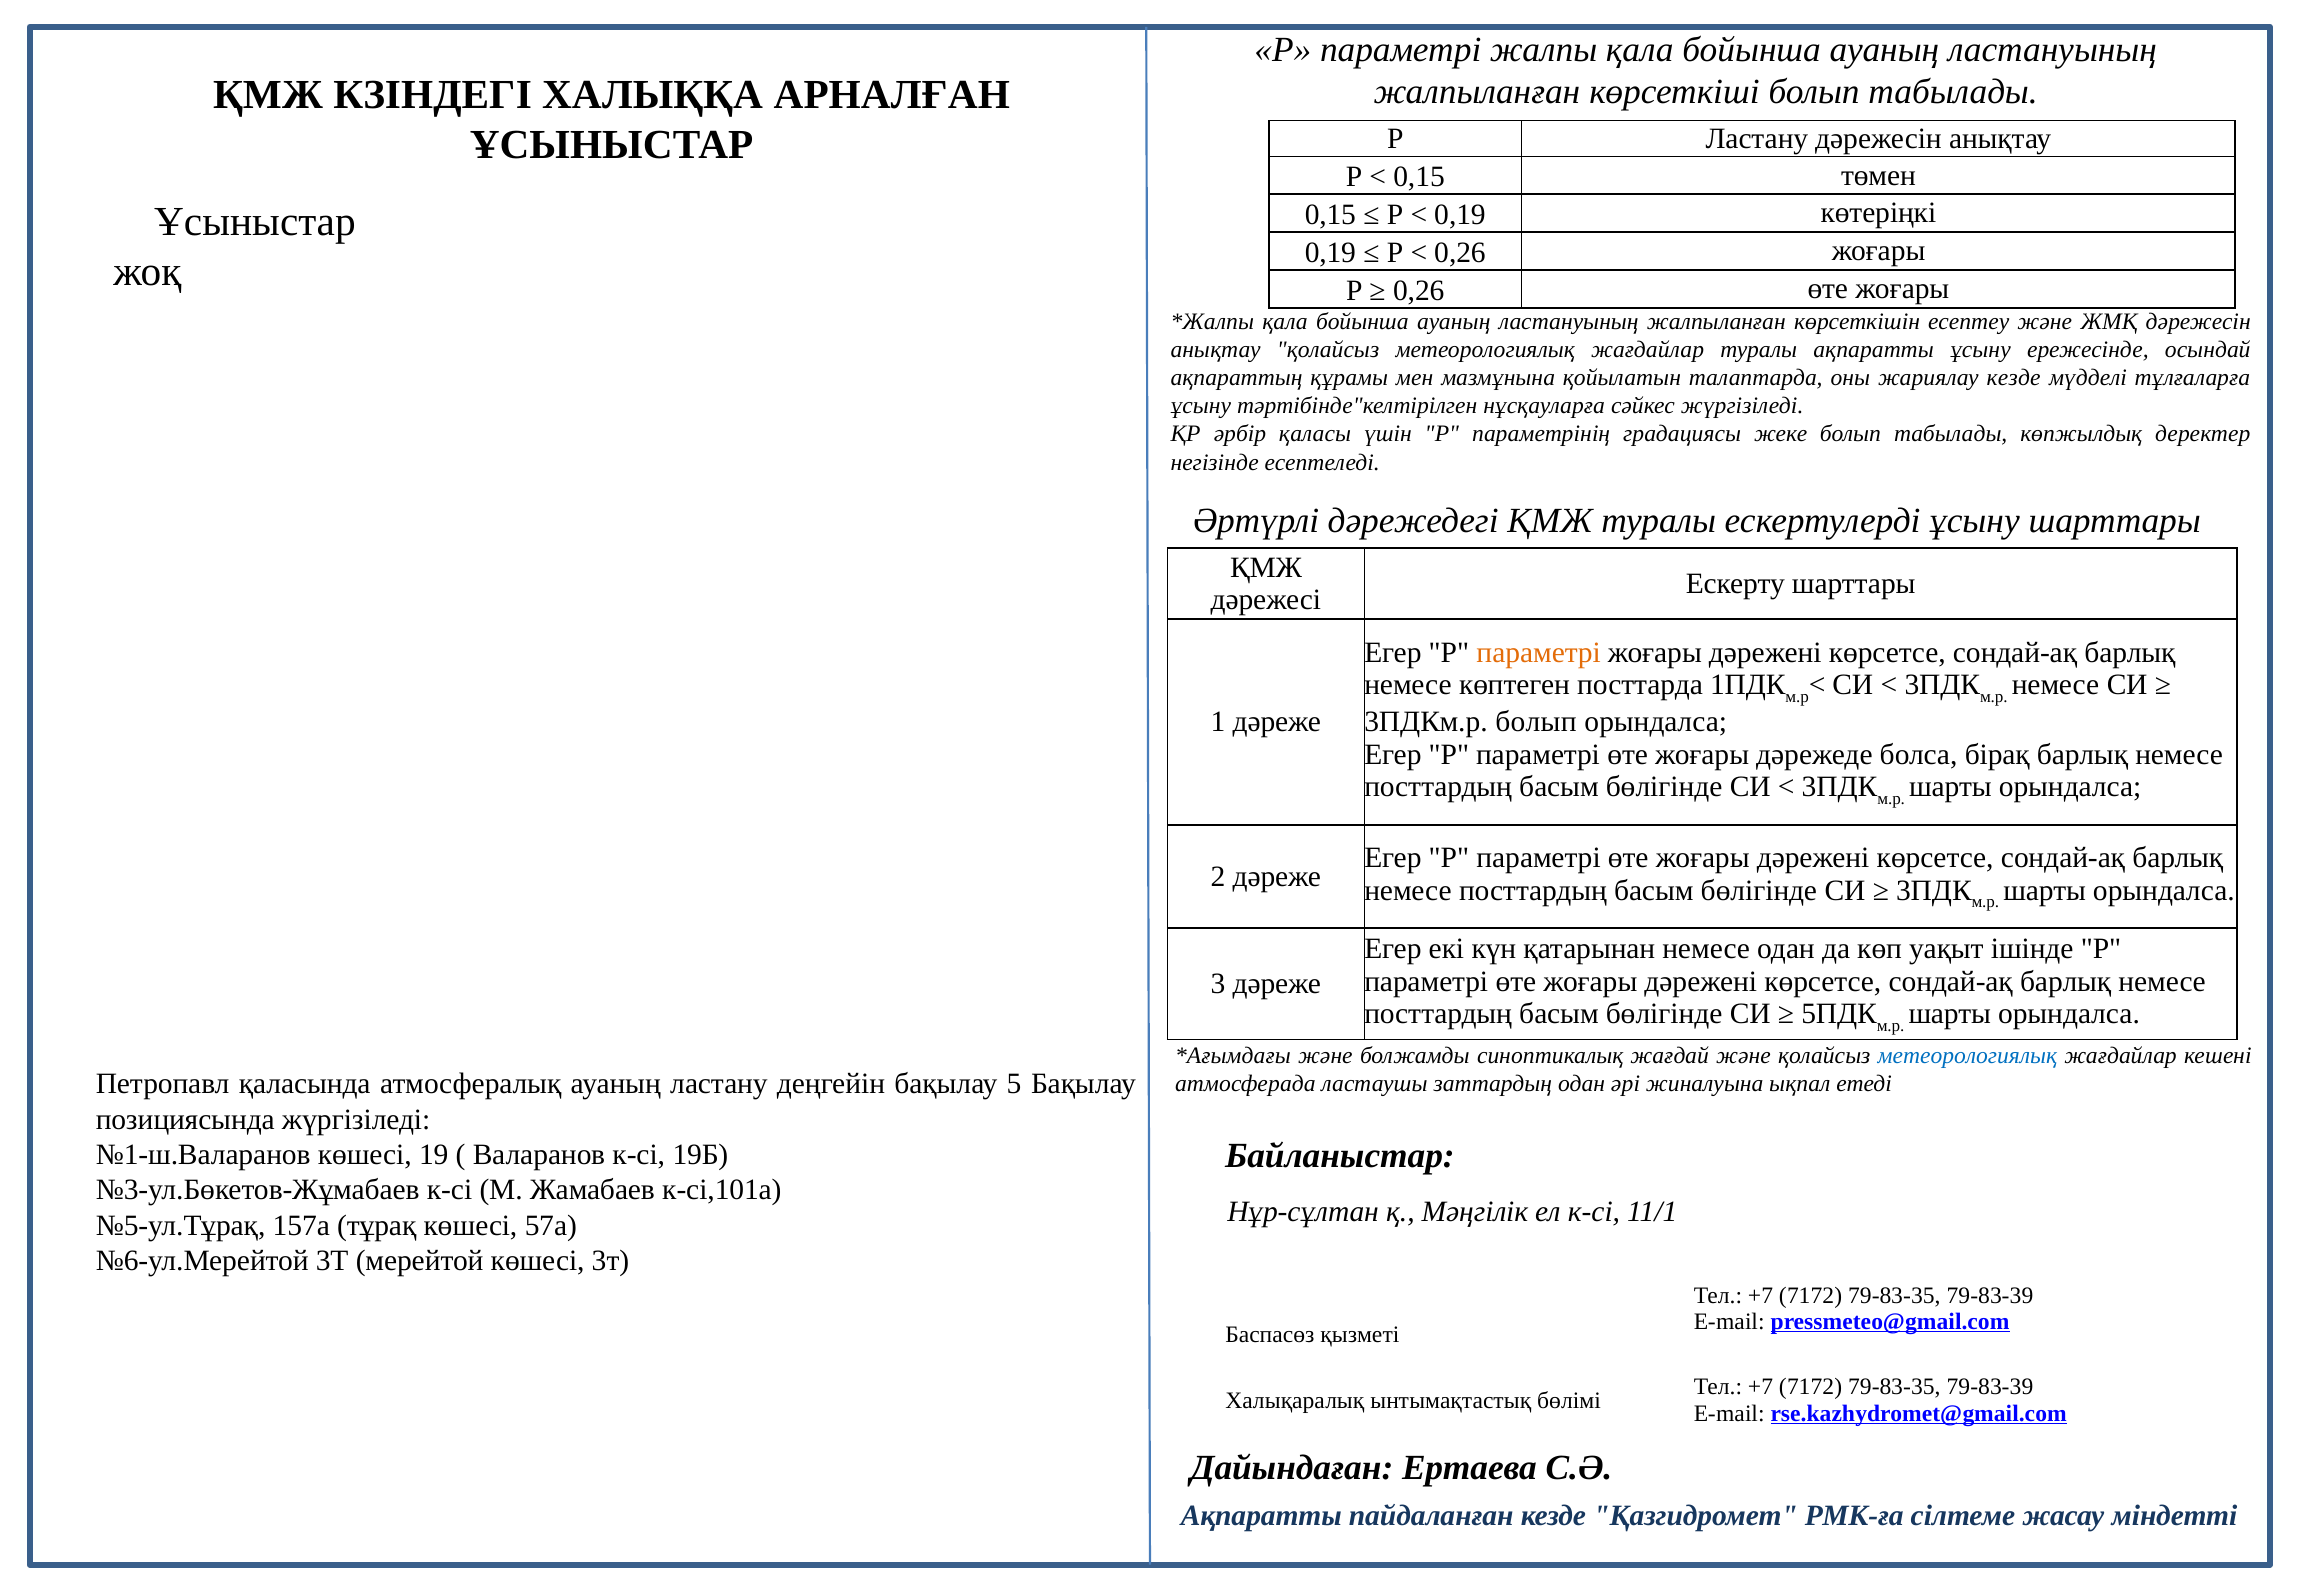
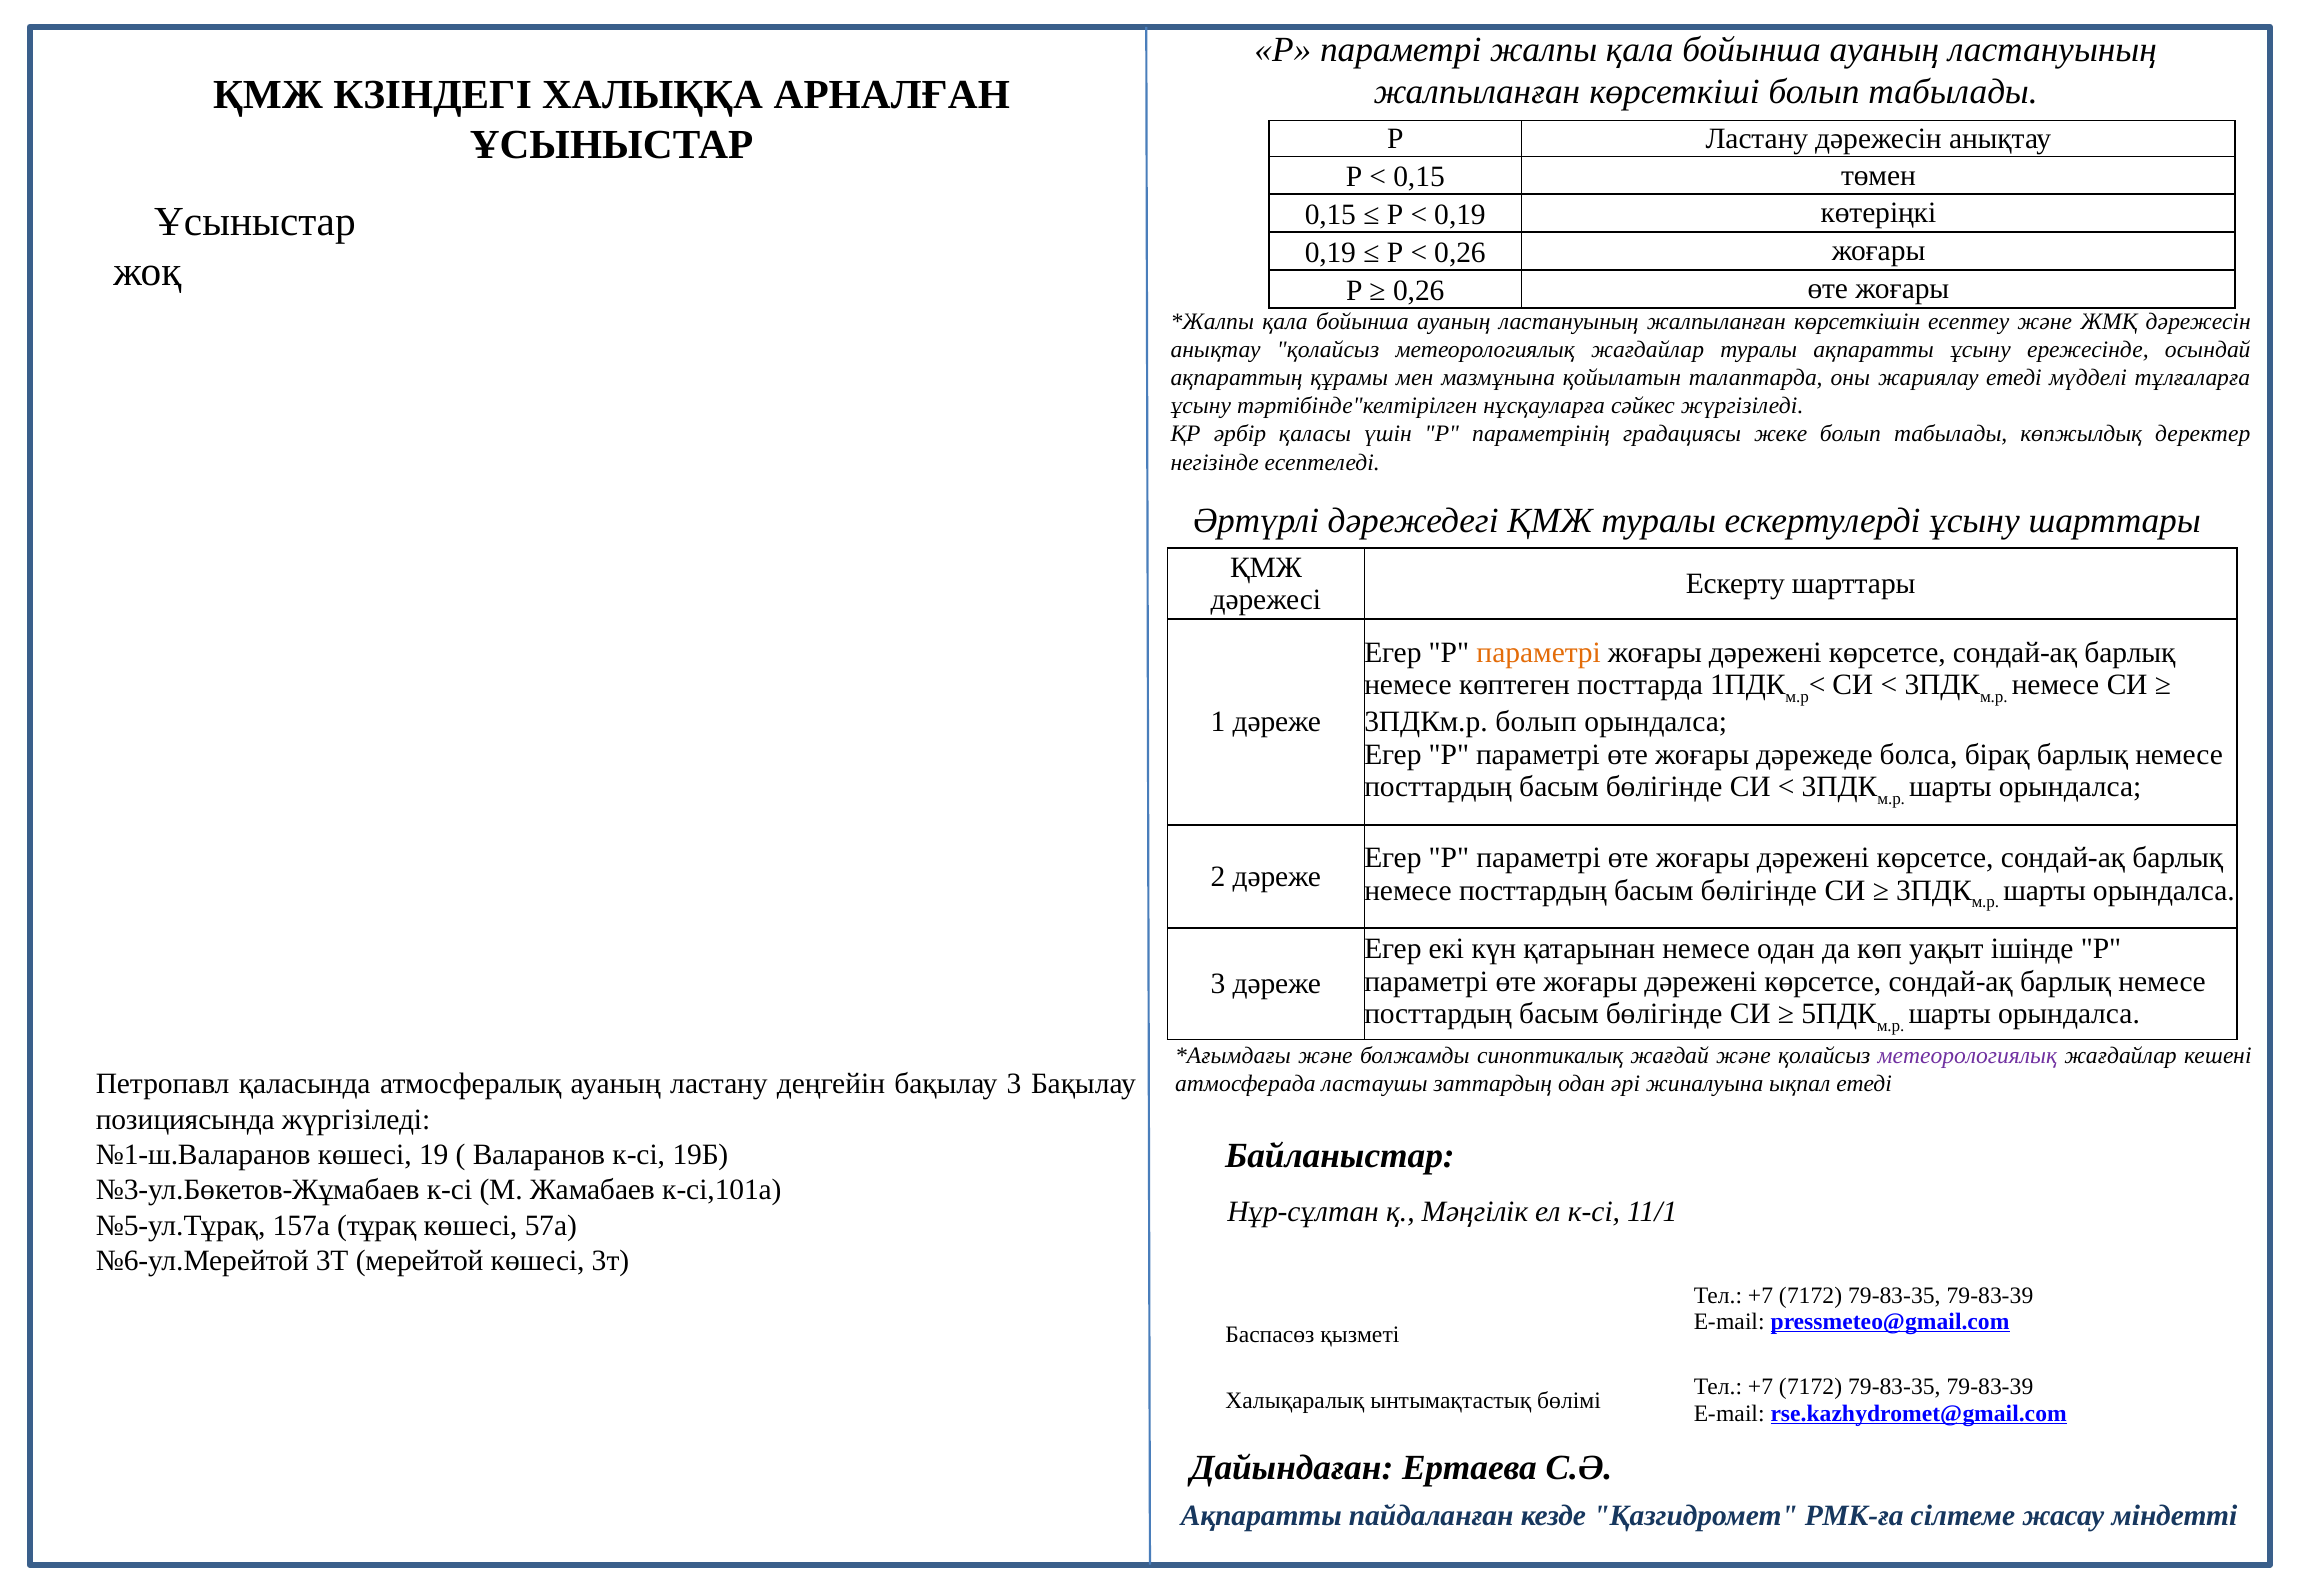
жариялау кезде: кезде -> етеді
метеорологиялық at (1967, 1056) colour: blue -> purple
бақылау 5: 5 -> 3
